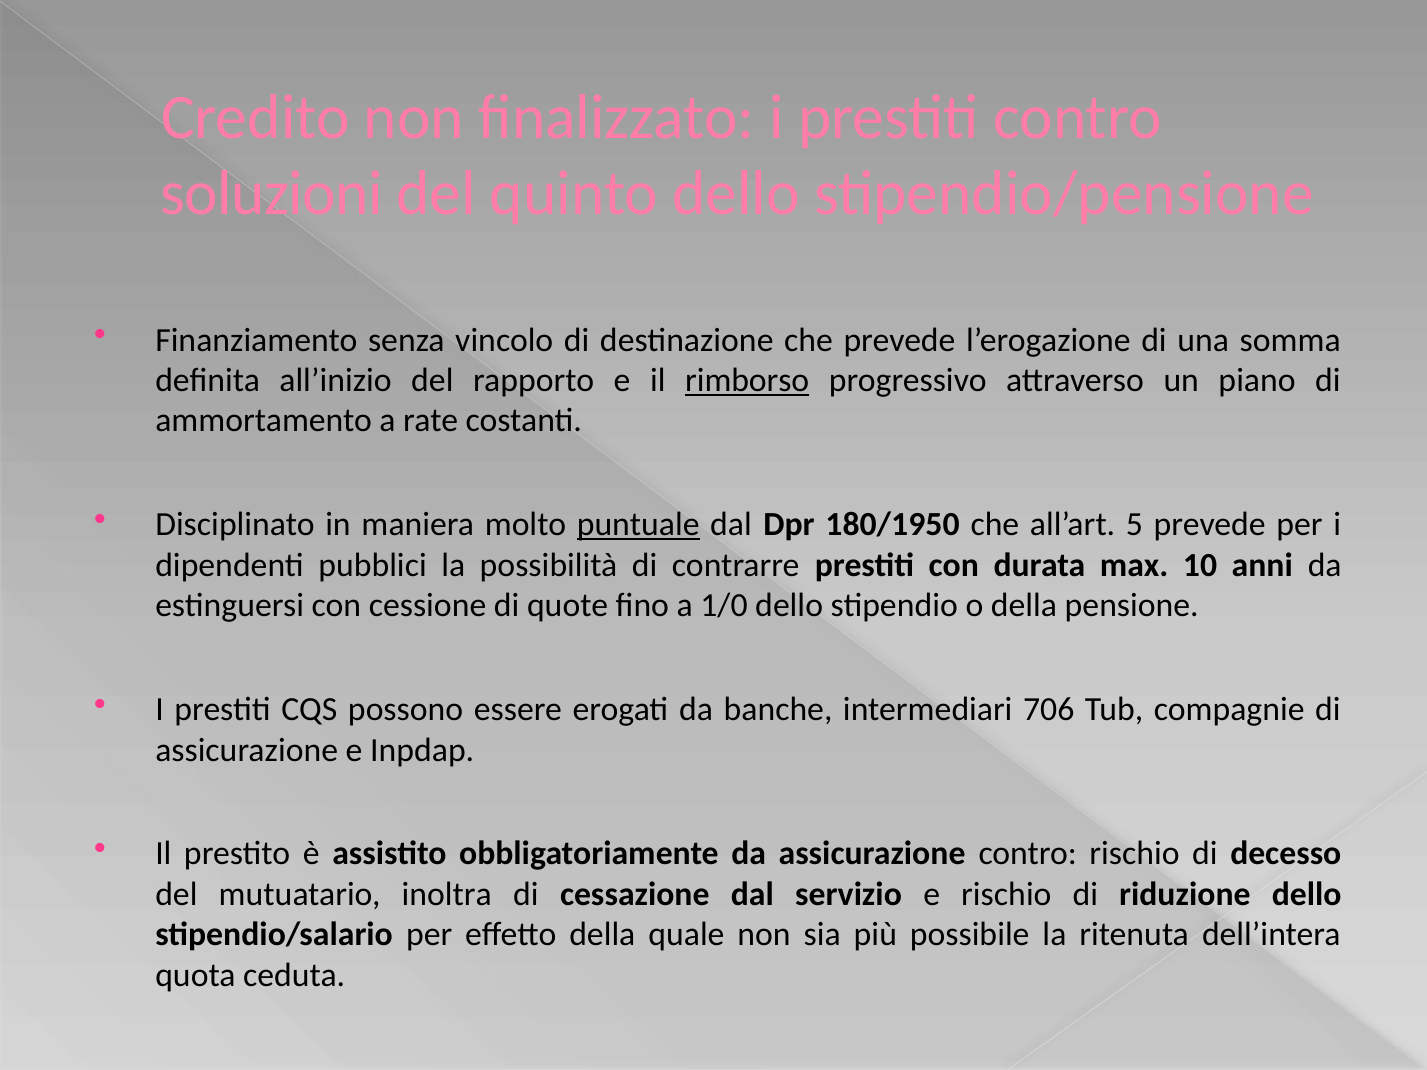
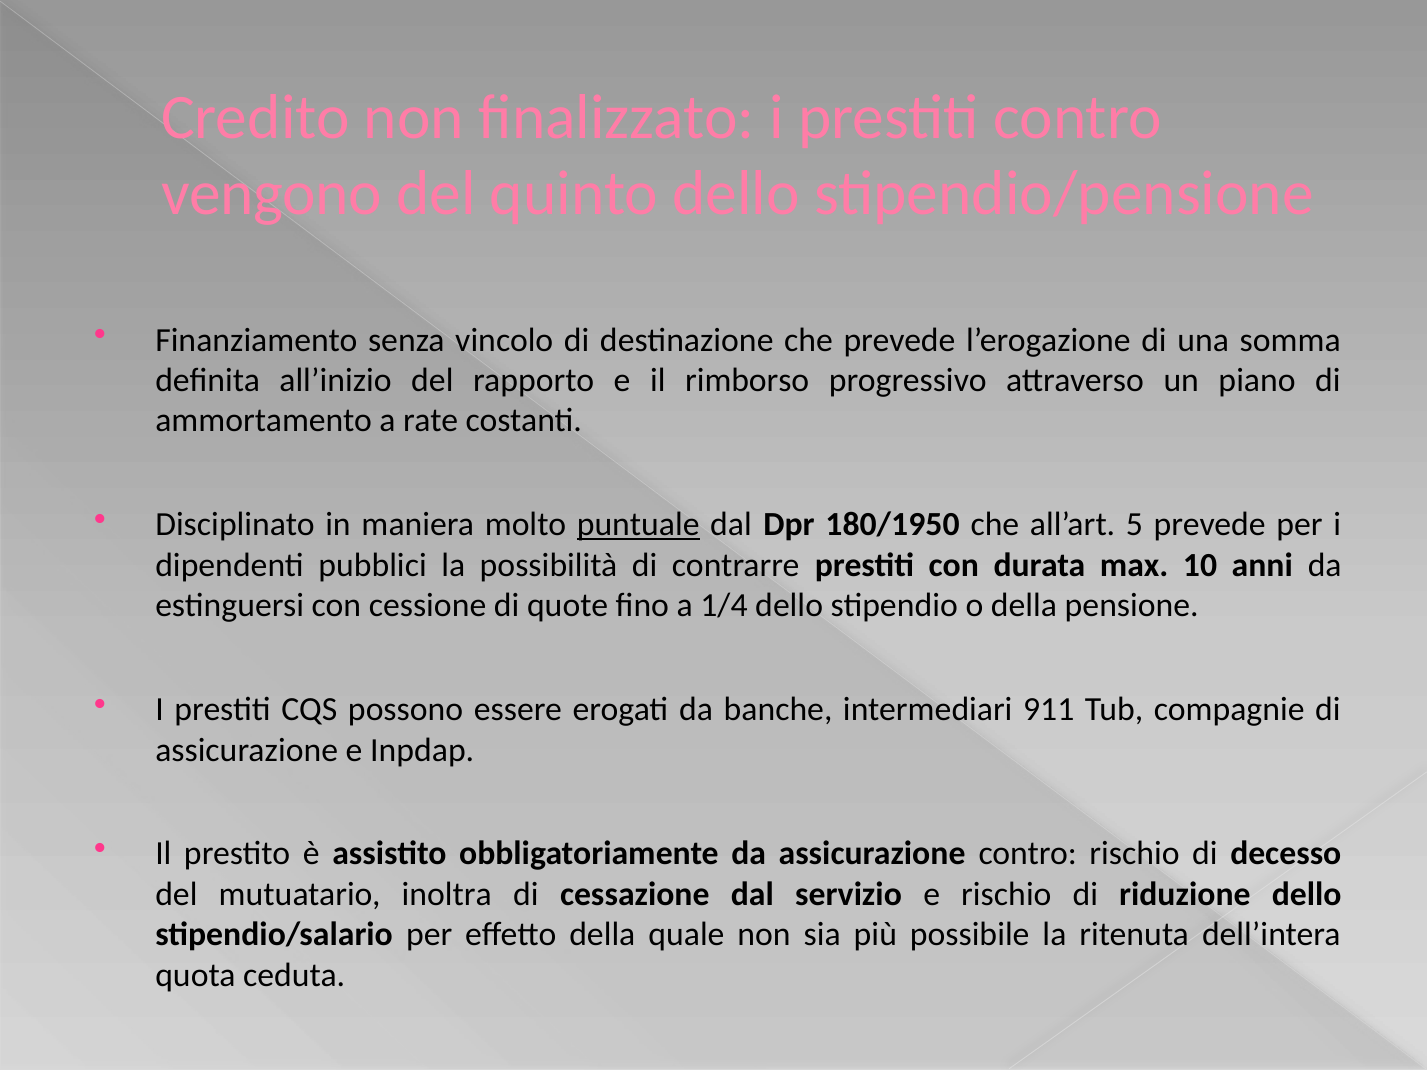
soluzioni: soluzioni -> vengono
rimborso underline: present -> none
1/0: 1/0 -> 1/4
706: 706 -> 911
